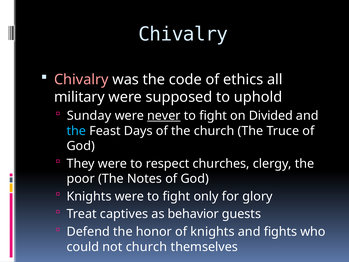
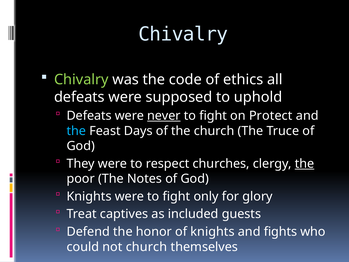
Chivalry at (81, 80) colour: pink -> light green
military at (79, 97): military -> defeats
Sunday at (89, 116): Sunday -> Defeats
Divided: Divided -> Protect
the at (304, 163) underline: none -> present
behavior: behavior -> included
